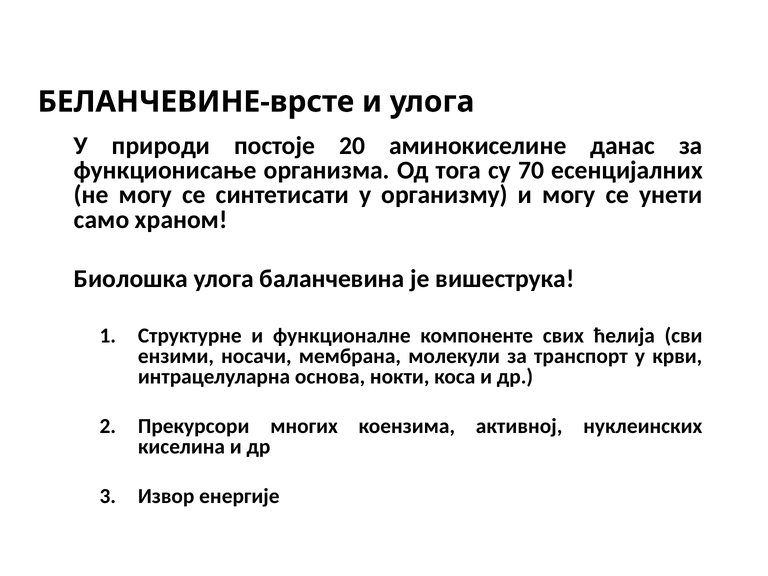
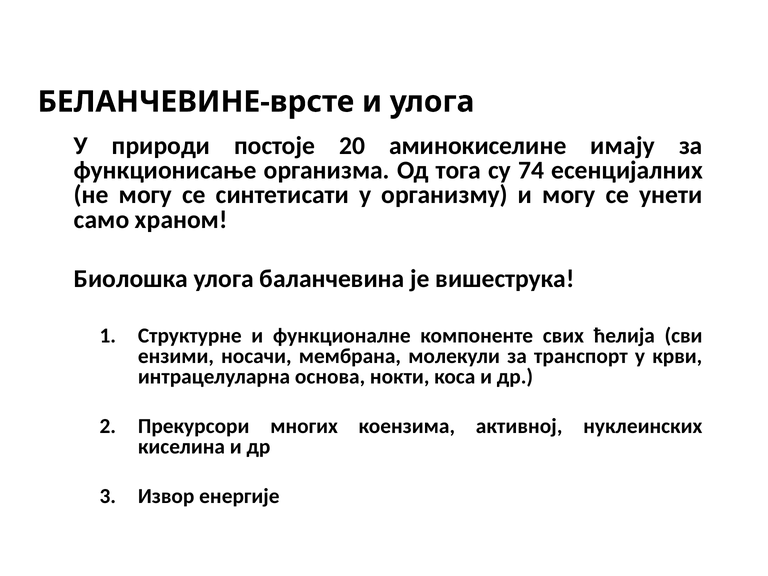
данас: данас -> имају
70: 70 -> 74
